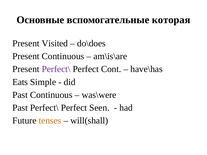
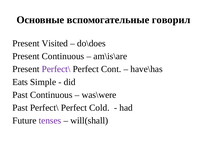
которая: которая -> говорил
Seen: Seen -> Cold
tenses colour: orange -> purple
